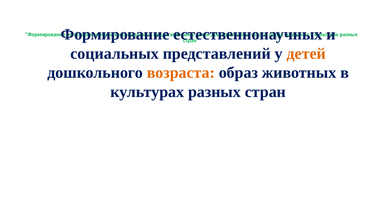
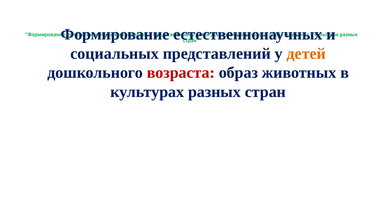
возраста at (181, 73) colour: orange -> red
